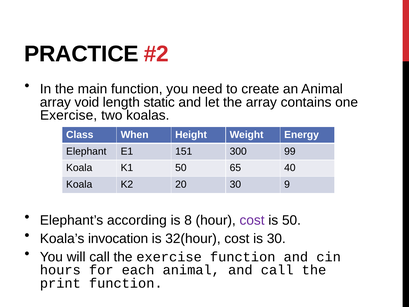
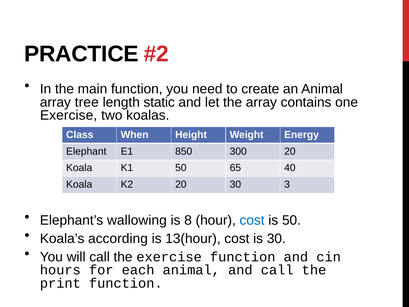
void: void -> tree
151: 151 -> 850
300 99: 99 -> 20
9: 9 -> 3
according: according -> wallowing
cost at (252, 220) colour: purple -> blue
invocation: invocation -> according
32(hour: 32(hour -> 13(hour
